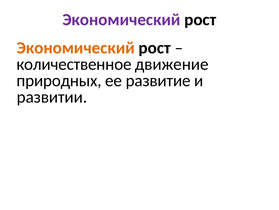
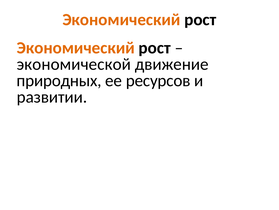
Экономический at (121, 20) colour: purple -> orange
количественное: количественное -> экономической
развитие: развитие -> ресурсов
